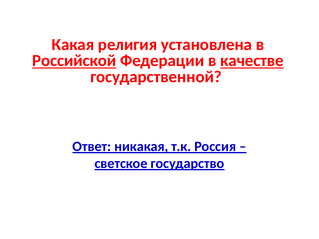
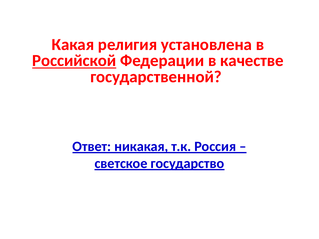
качестве underline: present -> none
